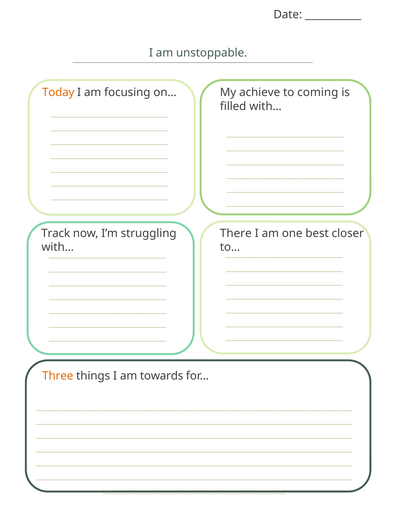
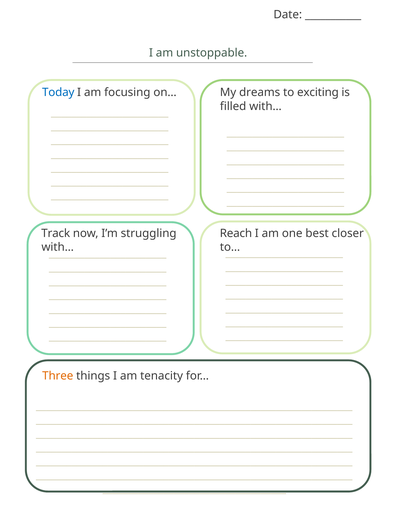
Today colour: orange -> blue
achieve: achieve -> dreams
coming: coming -> exciting
There: There -> Reach
towards: towards -> tenacity
